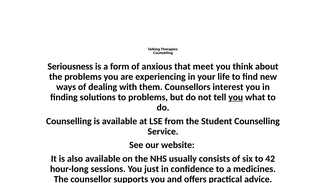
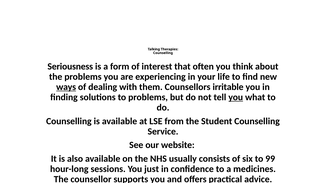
anxious: anxious -> interest
meet: meet -> often
ways underline: none -> present
interest: interest -> irritable
42: 42 -> 99
